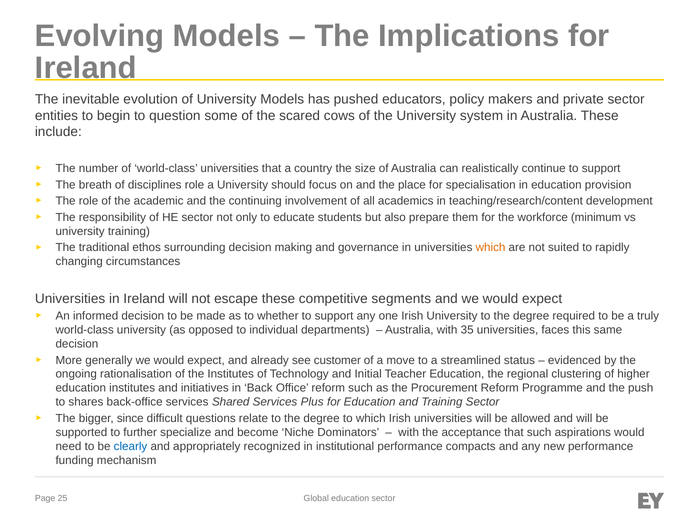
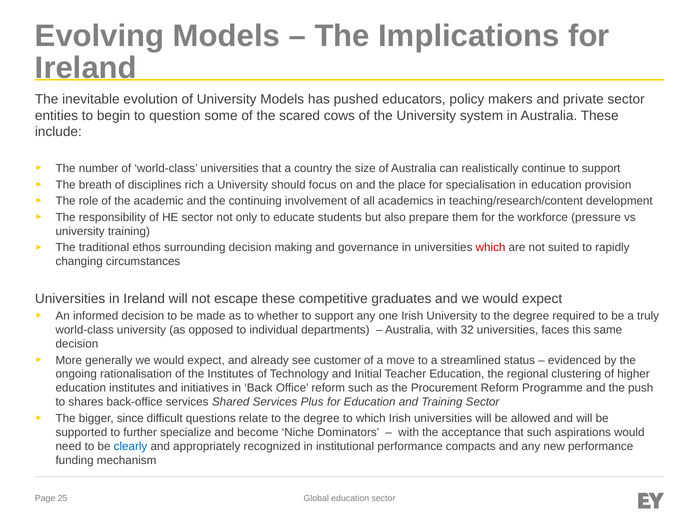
disciplines role: role -> rich
minimum: minimum -> pressure
which at (491, 248) colour: orange -> red
segments: segments -> graduates
35: 35 -> 32
